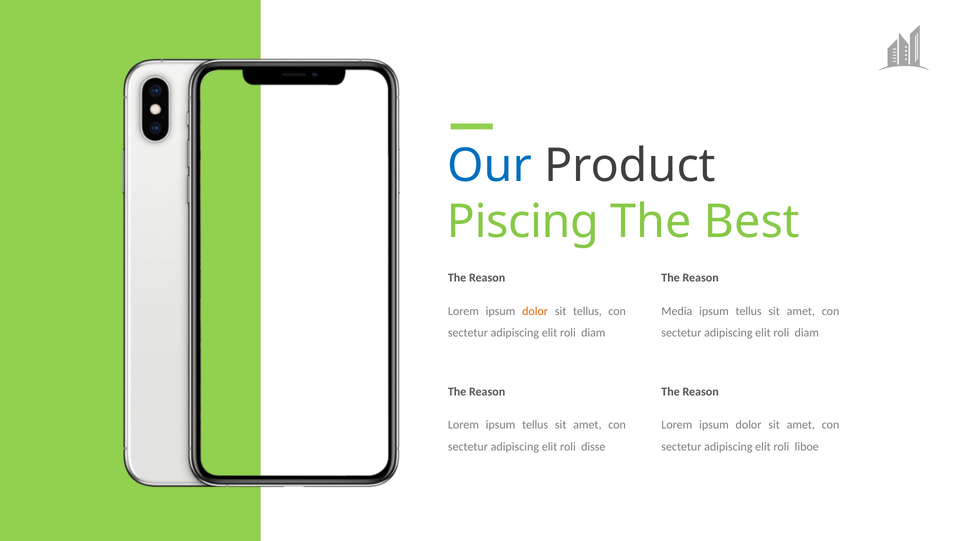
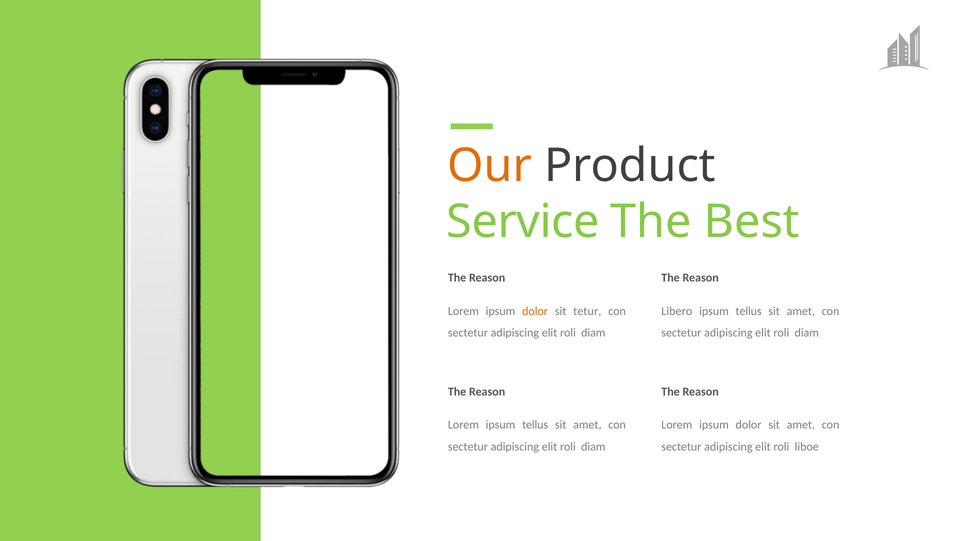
Our colour: blue -> orange
Piscing: Piscing -> Service
sit tellus: tellus -> tetur
Media: Media -> Libero
disse at (593, 447): disse -> diam
